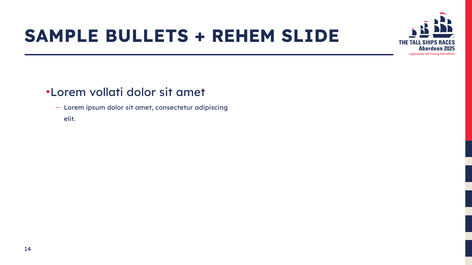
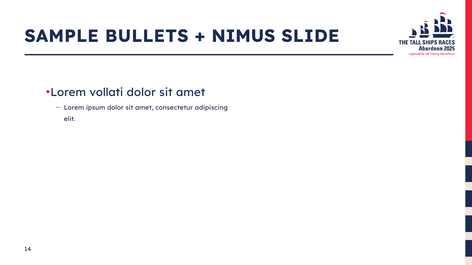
REHEM: REHEM -> NIMUS
